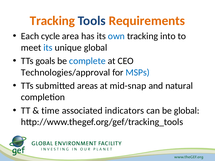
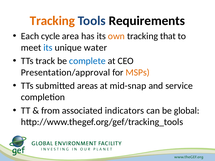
Requirements colour: orange -> black
own colour: blue -> orange
into: into -> that
unique global: global -> water
goals: goals -> track
Technologies/approval: Technologies/approval -> Presentation/approval
MSPs colour: blue -> orange
natural: natural -> service
time: time -> from
